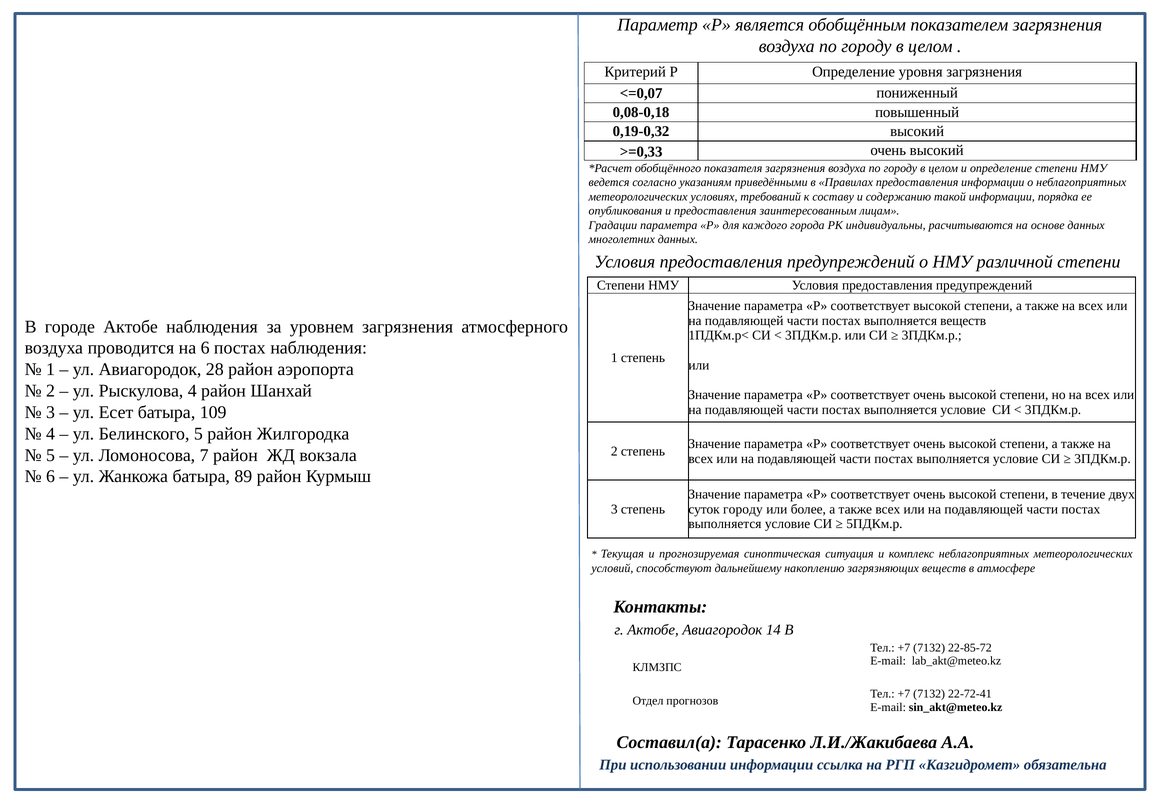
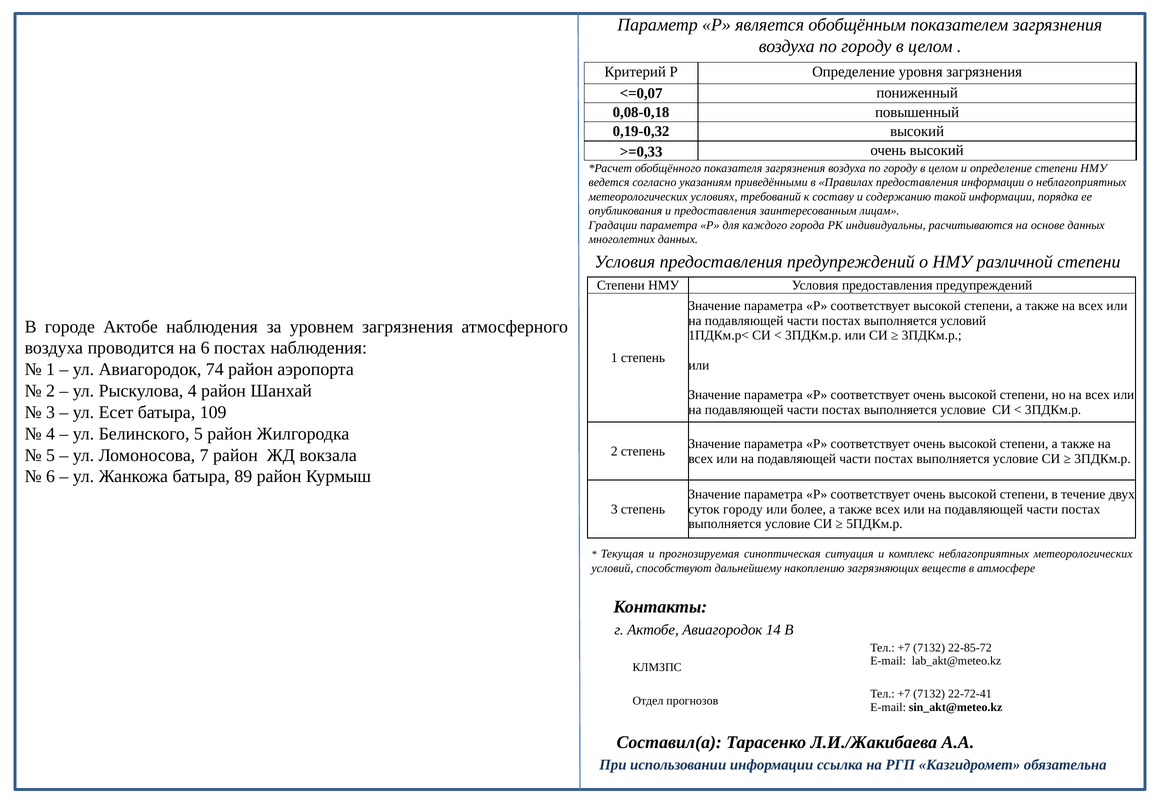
выполняется веществ: веществ -> условий
28: 28 -> 74
